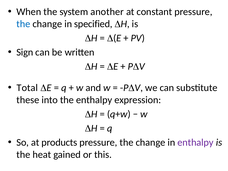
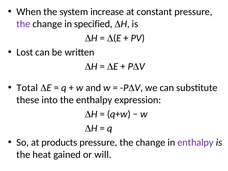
another: another -> increase
the at (23, 24) colour: blue -> purple
Sign: Sign -> Lost
this: this -> will
